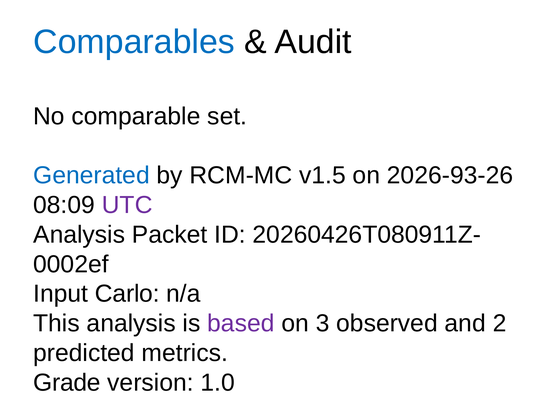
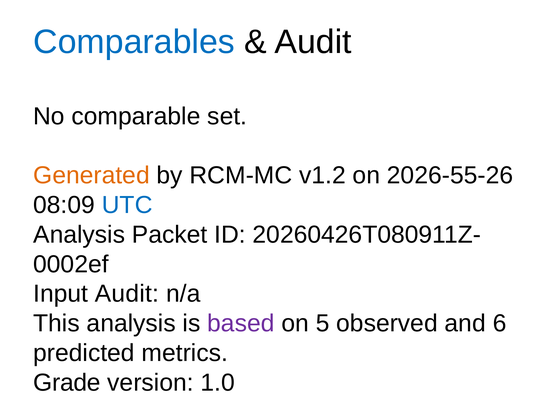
Generated colour: blue -> orange
v1.5: v1.5 -> v1.2
2026-93-26: 2026-93-26 -> 2026-55-26
UTC colour: purple -> blue
Input Carlo: Carlo -> Audit
3: 3 -> 5
2: 2 -> 6
